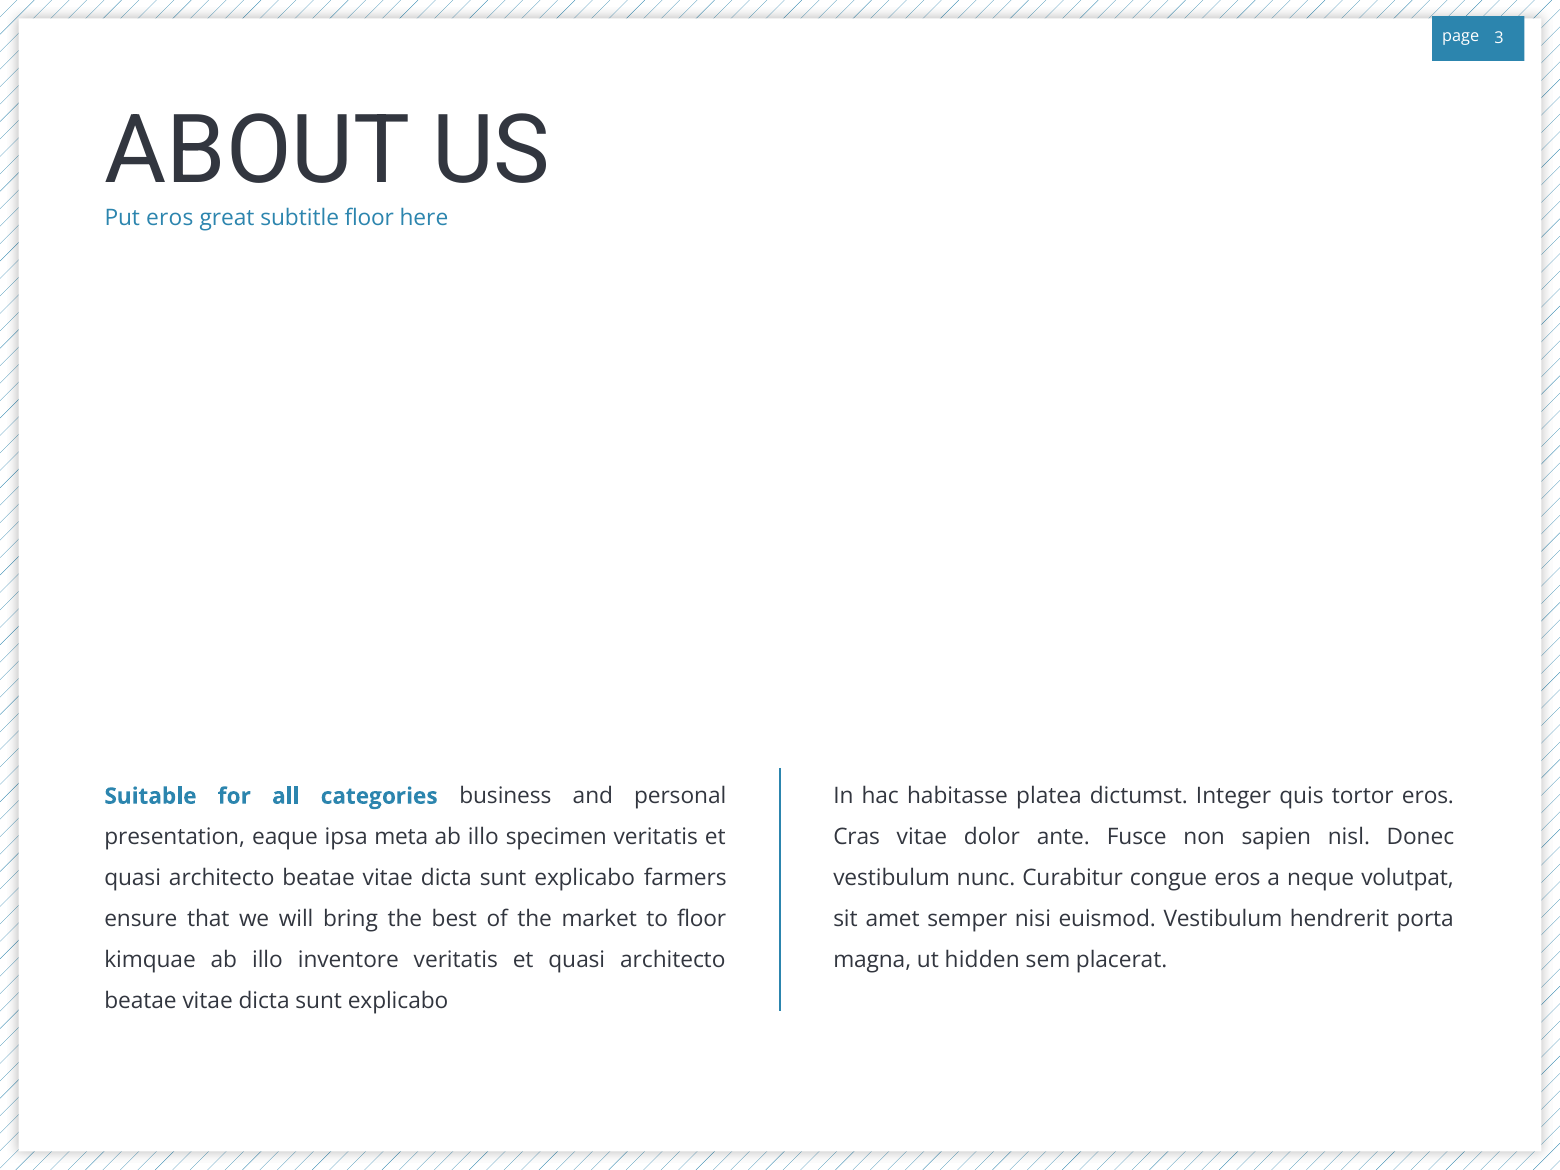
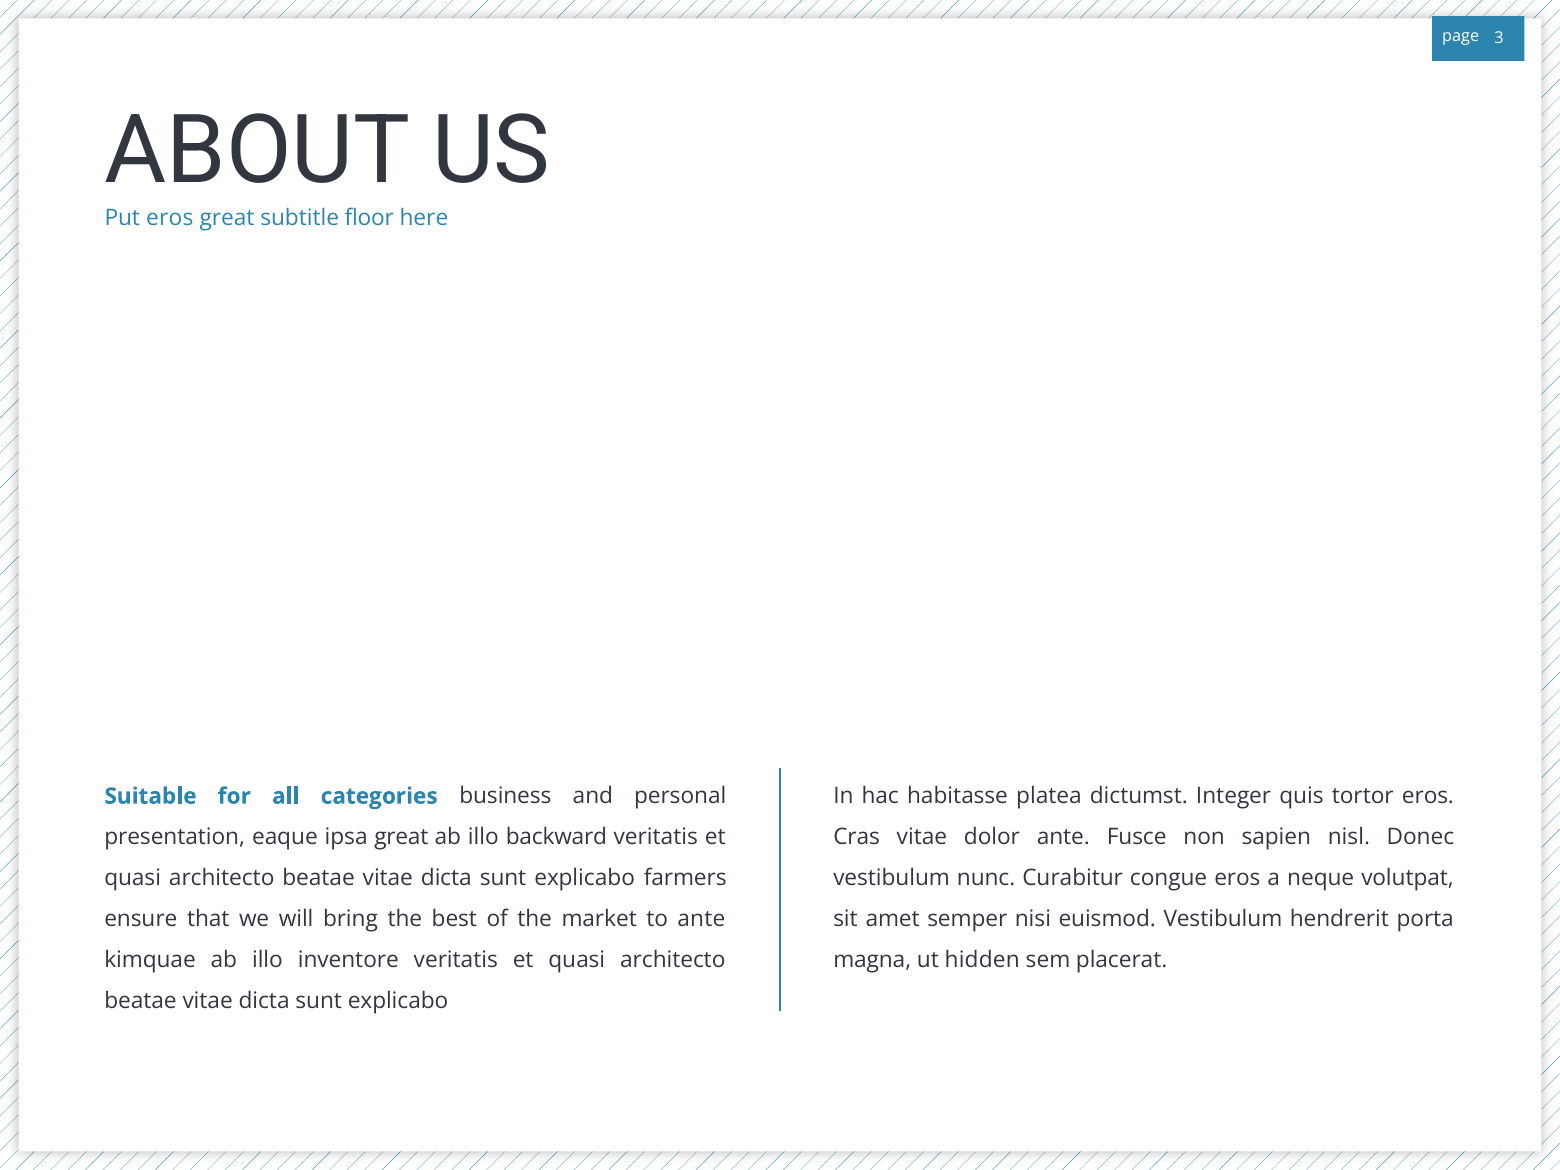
ipsa meta: meta -> great
specimen: specimen -> backward
to floor: floor -> ante
